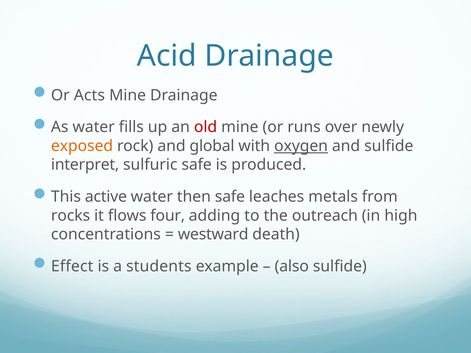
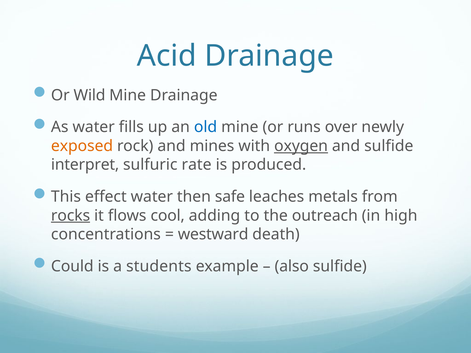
Acts: Acts -> Wild
old colour: red -> blue
global: global -> mines
sulfuric safe: safe -> rate
active: active -> effect
rocks underline: none -> present
four: four -> cool
Effect: Effect -> Could
